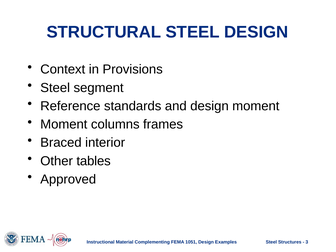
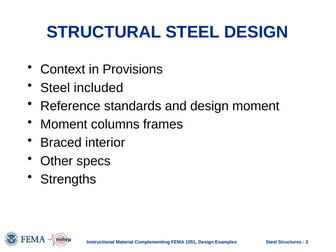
segment: segment -> included
tables: tables -> specs
Approved: Approved -> Strengths
